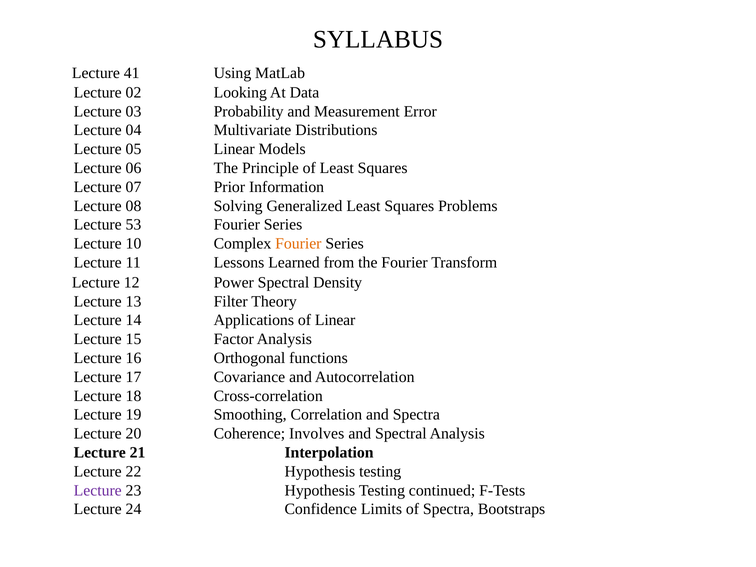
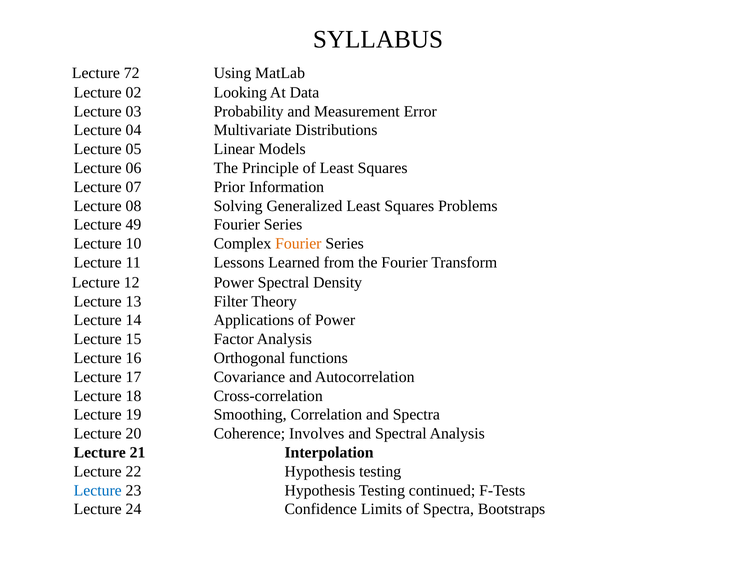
41: 41 -> 72
53: 53 -> 49
of Linear: Linear -> Power
Lecture at (98, 490) colour: purple -> blue
